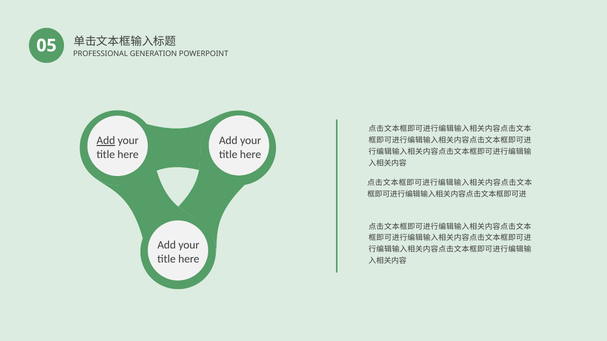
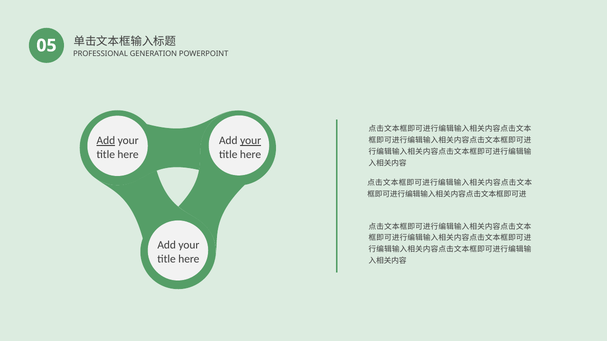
your at (251, 141) underline: none -> present
